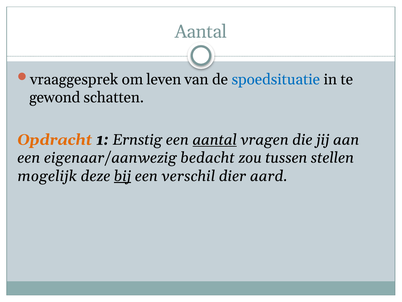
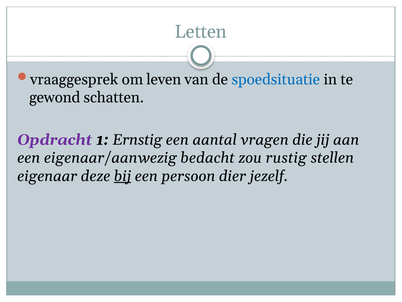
Aantal at (201, 32): Aantal -> Letten
Opdracht colour: orange -> purple
aantal at (215, 140) underline: present -> none
tussen: tussen -> rustig
mogelijk: mogelijk -> eigenaar
verschil: verschil -> persoon
aard: aard -> jezelf
